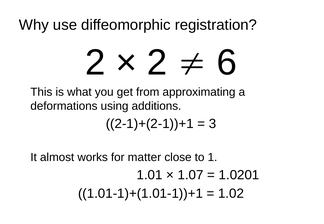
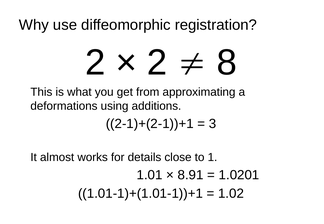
6: 6 -> 8
matter: matter -> details
1.07: 1.07 -> 8.91
